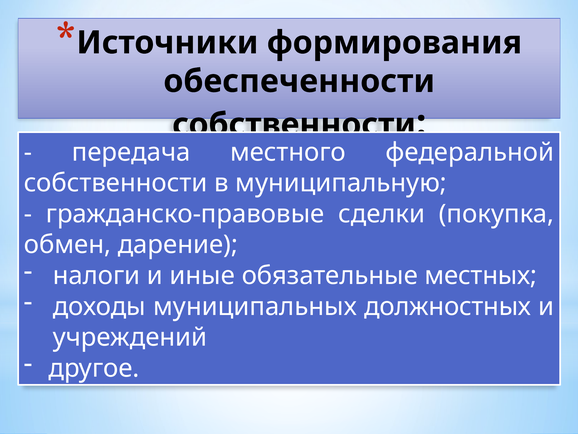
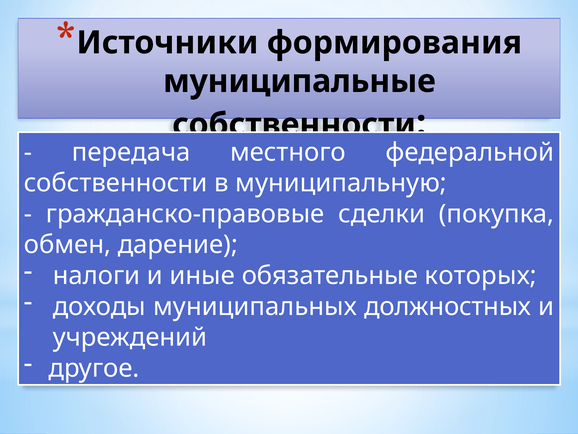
обеспеченности: обеспеченности -> муниципальные
местных: местных -> которых
